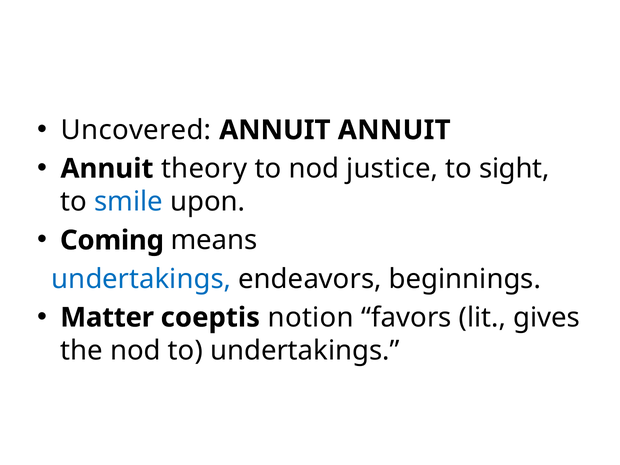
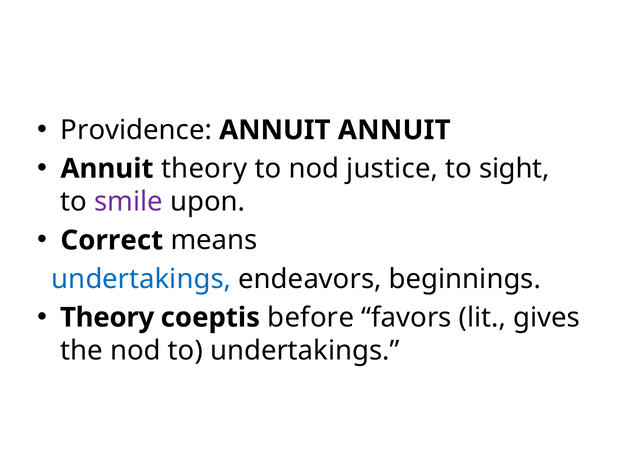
Uncovered: Uncovered -> Providence
smile colour: blue -> purple
Coming: Coming -> Correct
Matter at (107, 318): Matter -> Theory
notion: notion -> before
